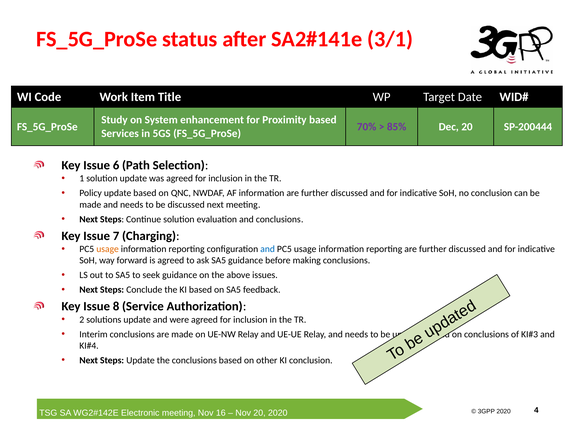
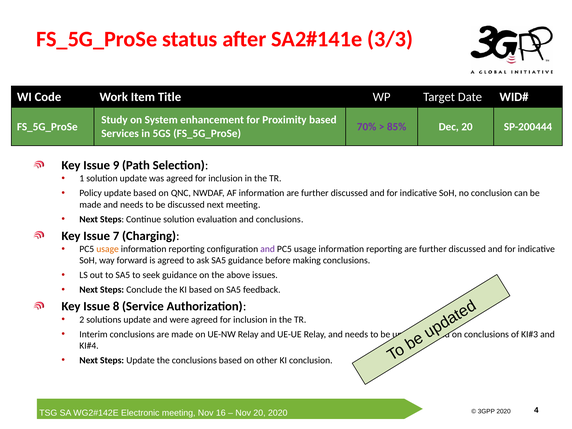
3/1: 3/1 -> 3/3
6: 6 -> 9
and at (268, 249) colour: blue -> purple
